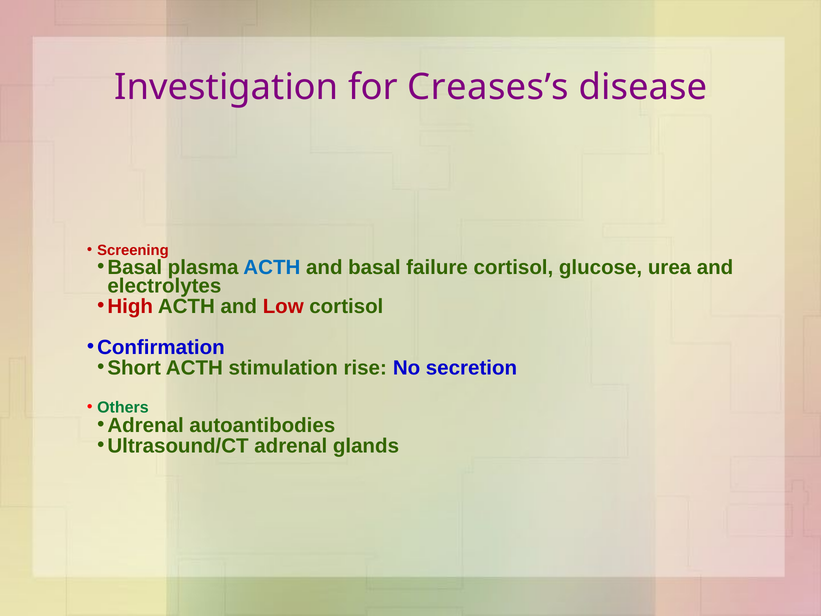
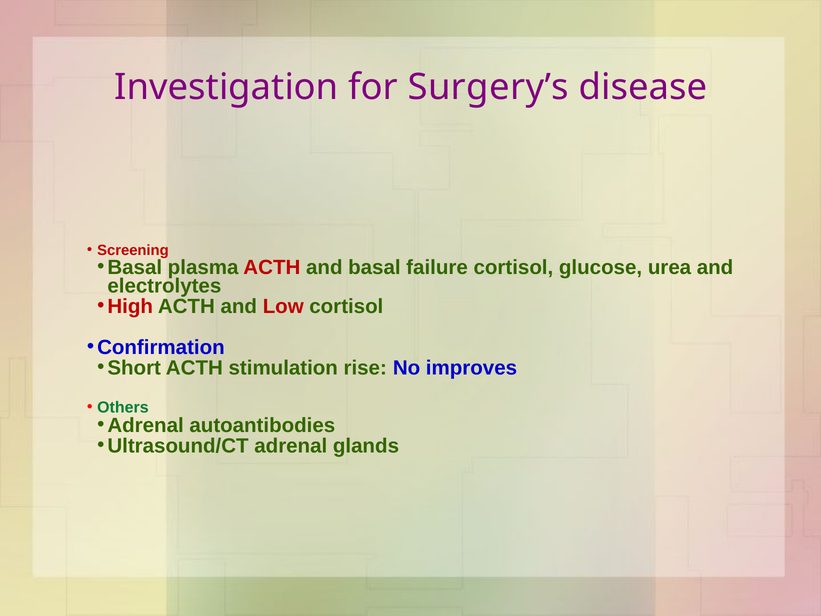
Creases’s: Creases’s -> Surgery’s
ACTH at (272, 267) colour: blue -> red
secretion: secretion -> improves
